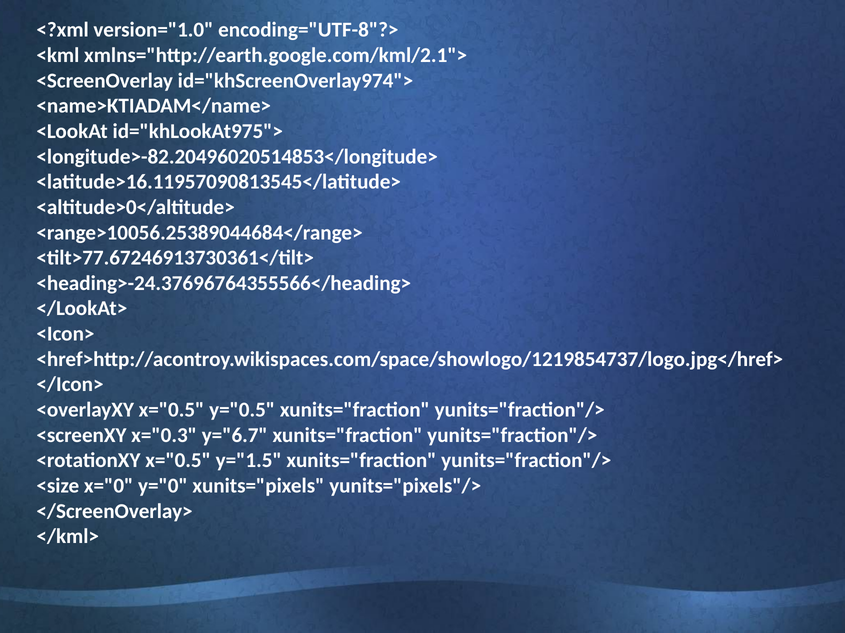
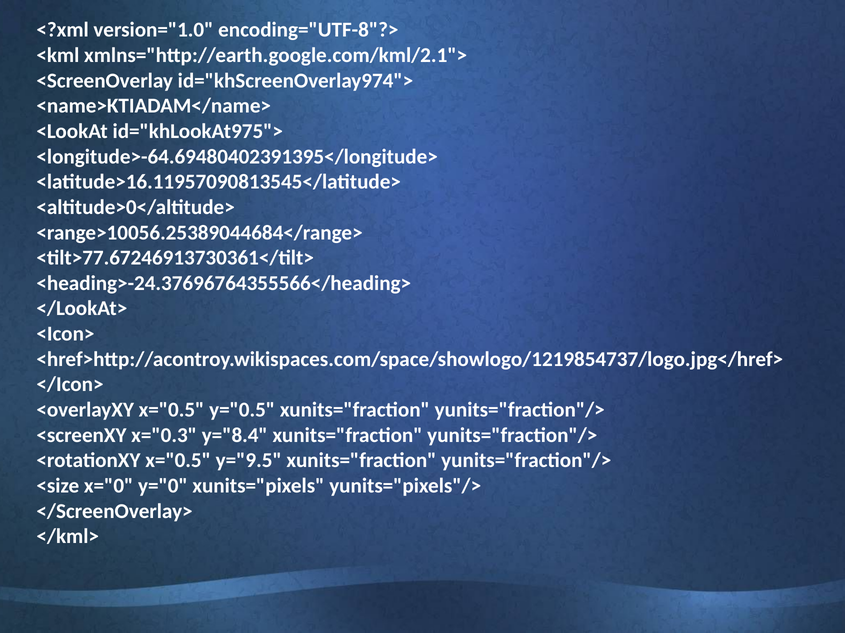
<longitude>-82.20496020514853</longitude>: <longitude>-82.20496020514853</longitude> -> <longitude>-64.69480402391395</longitude>
y="6.7: y="6.7 -> y="8.4
y="1.5: y="1.5 -> y="9.5
